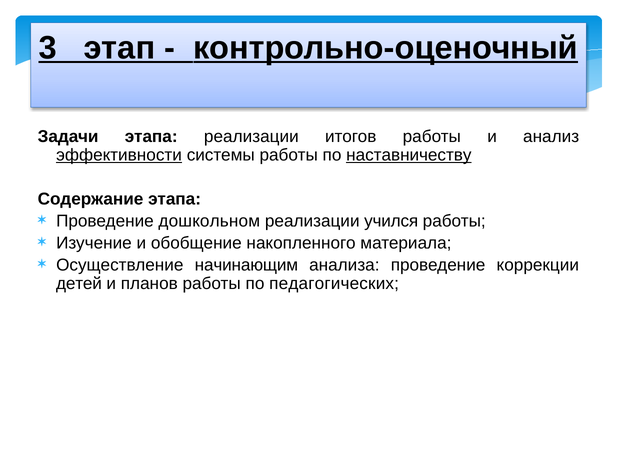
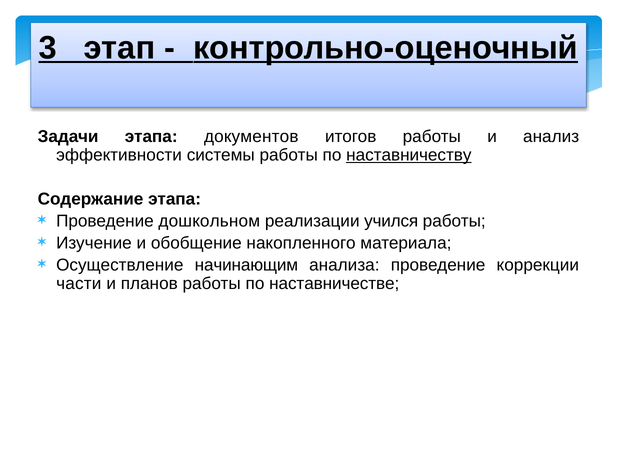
этапа реализации: реализации -> документов
эффективности underline: present -> none
детей: детей -> части
педагогических: педагогических -> наставничестве
